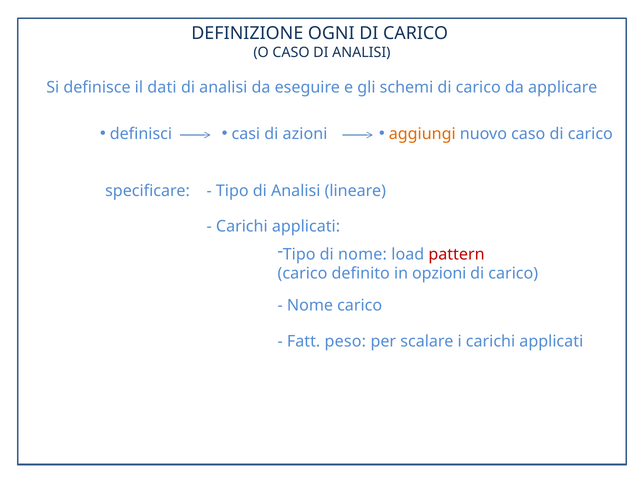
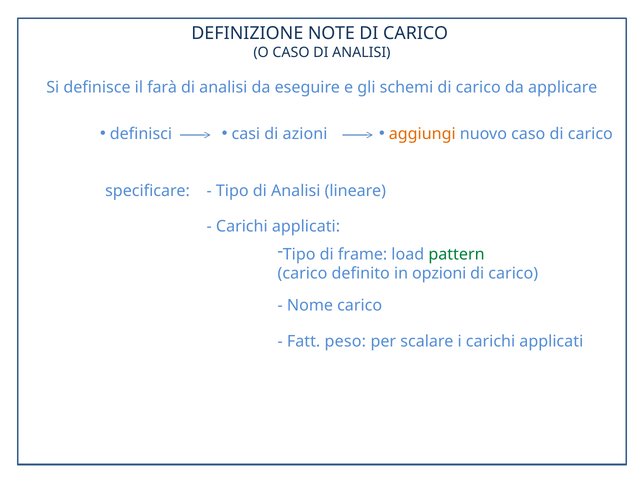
OGNI: OGNI -> NOTE
dati: dati -> farà
di nome: nome -> frame
pattern colour: red -> green
